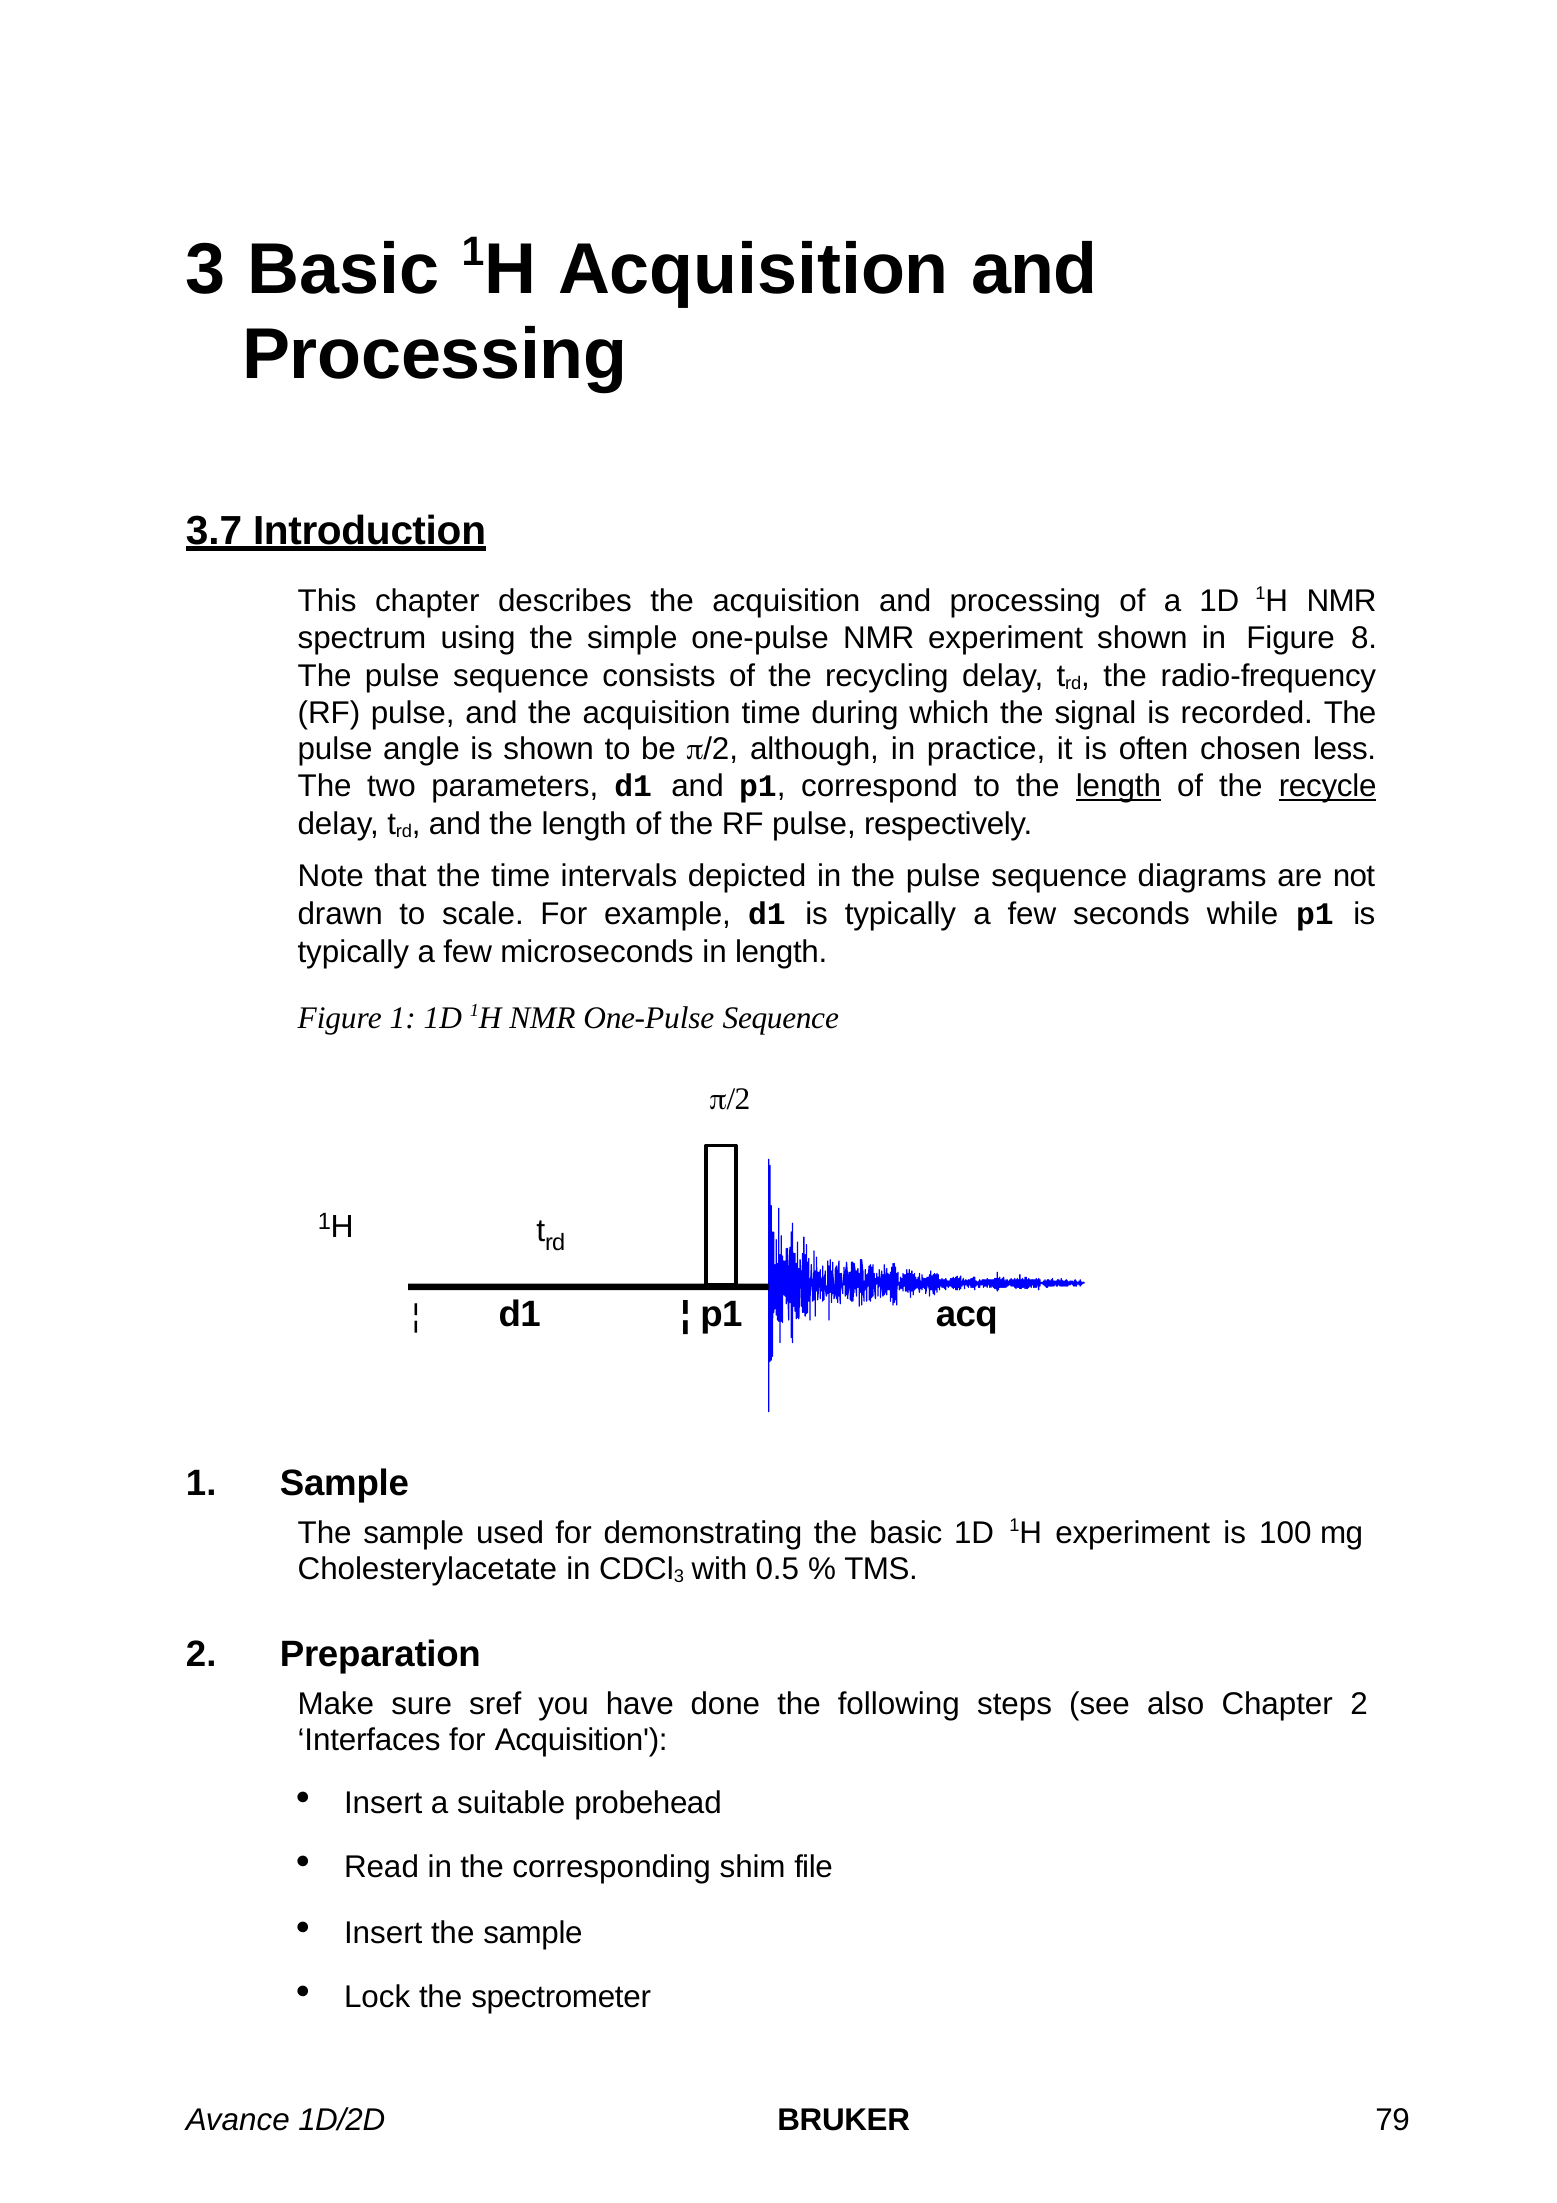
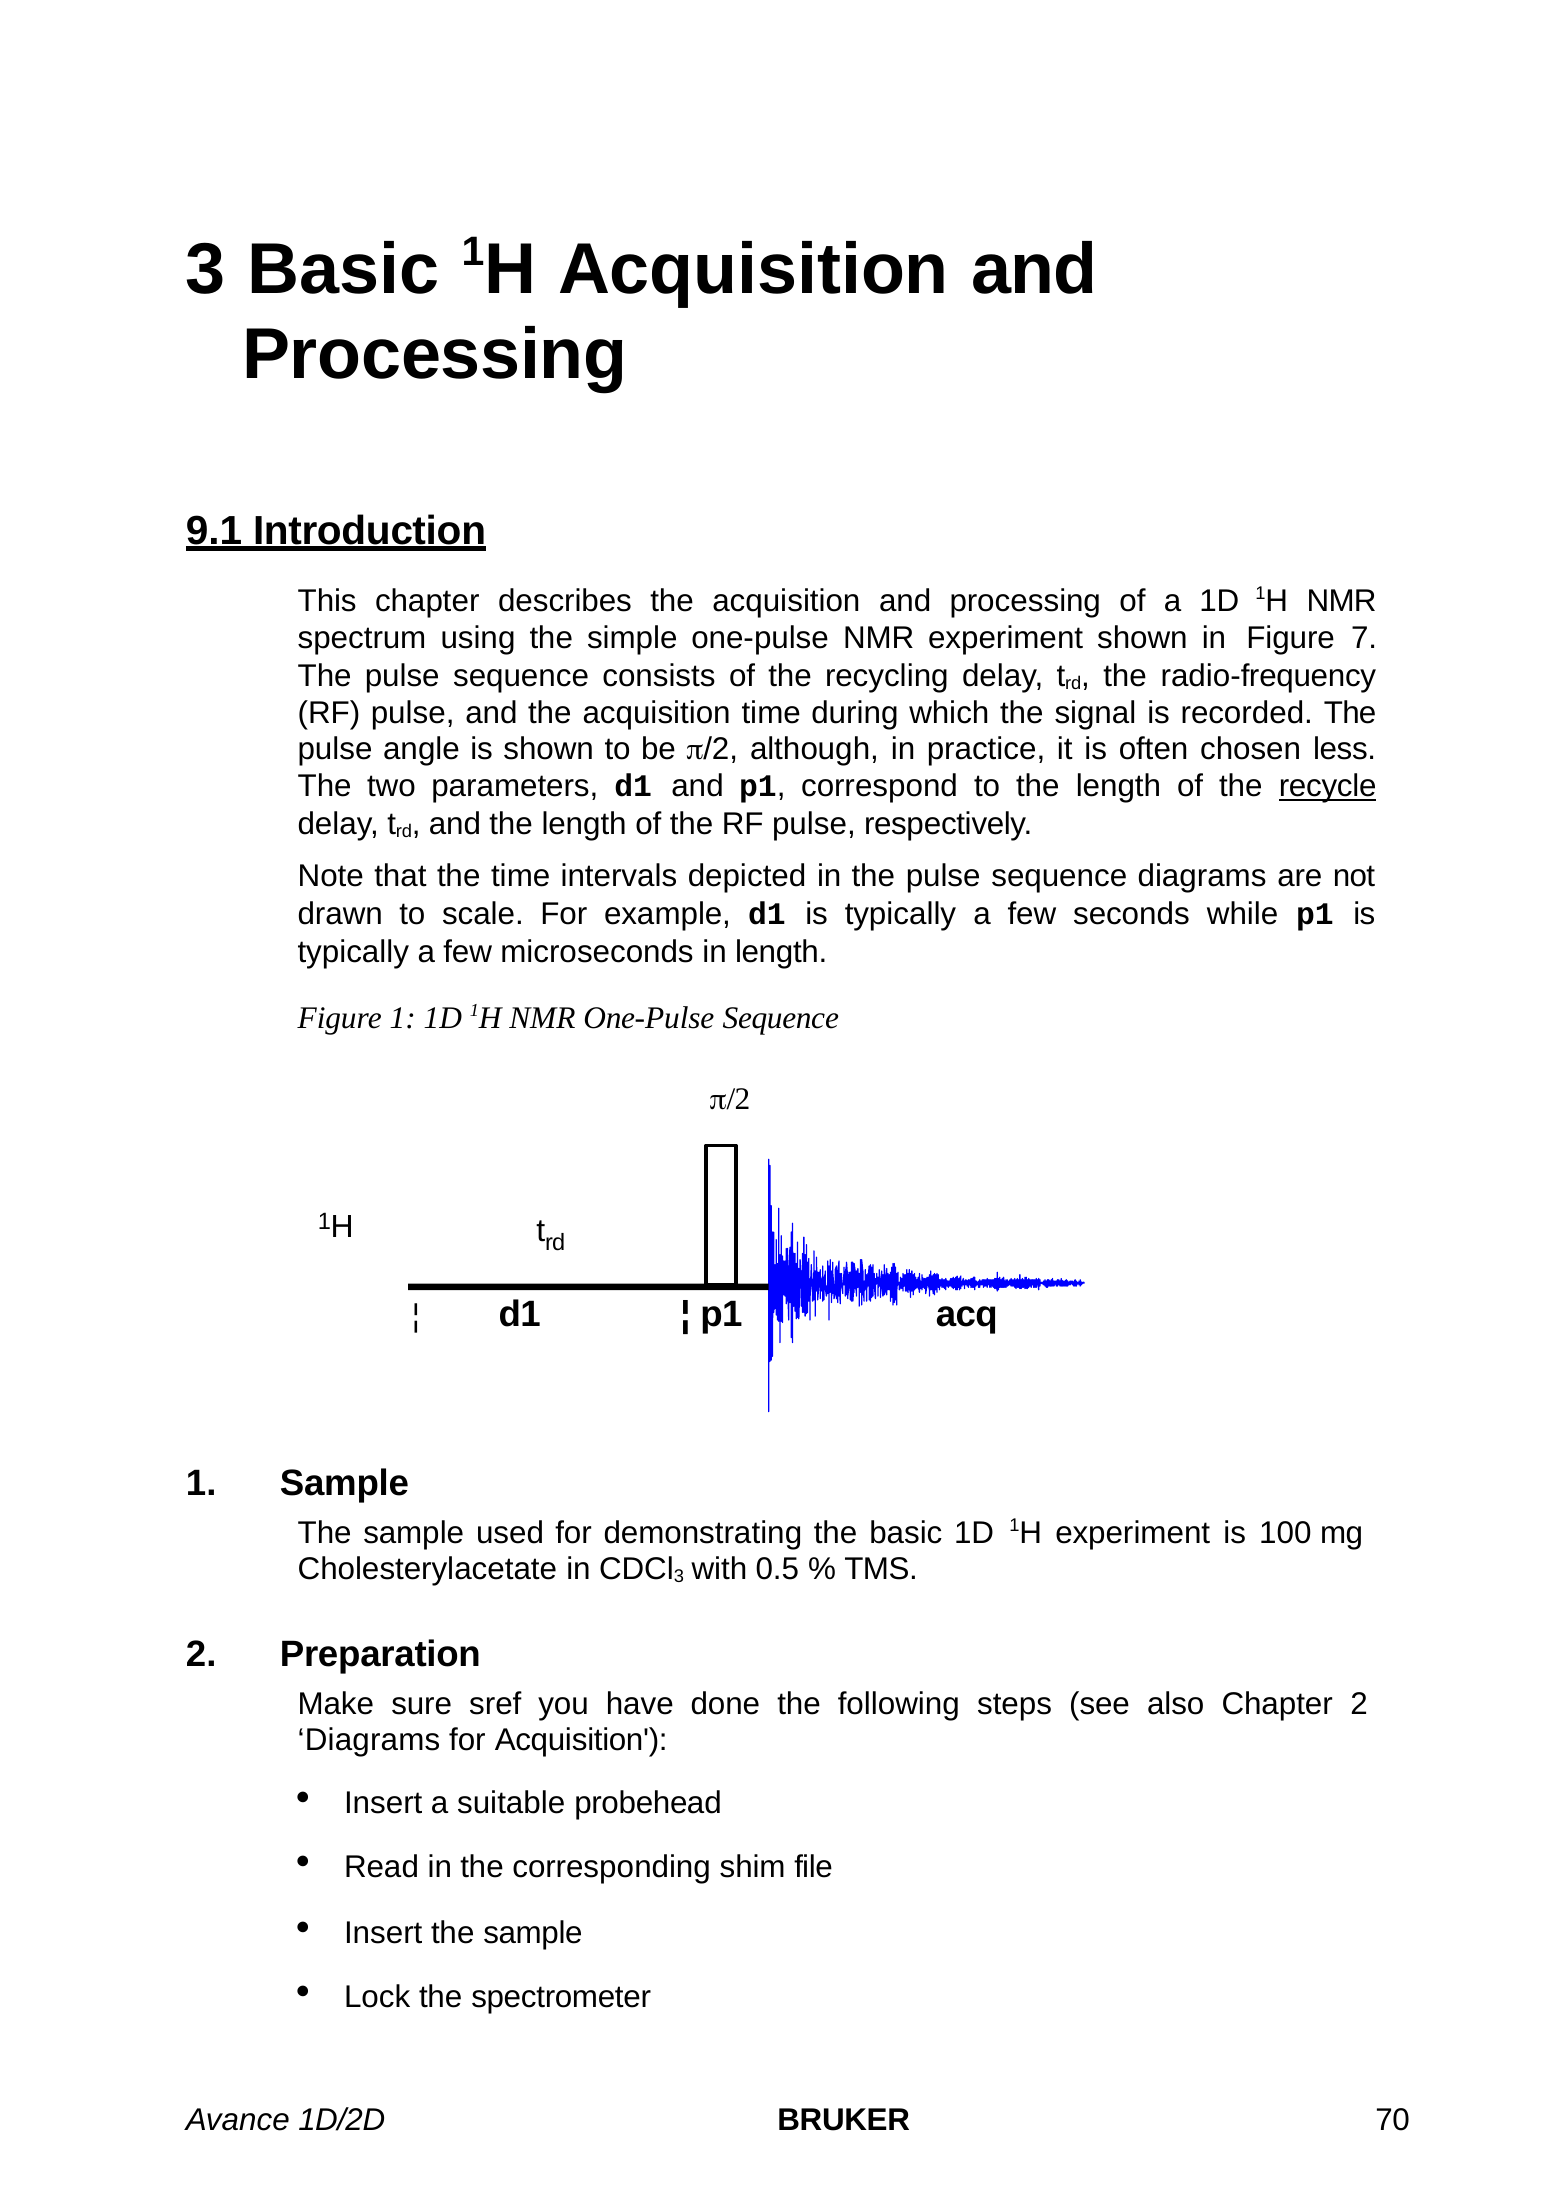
3.7: 3.7 -> 9.1
8: 8 -> 7
length at (1118, 787) underline: present -> none
Interfaces at (369, 1741): Interfaces -> Diagrams
79: 79 -> 70
